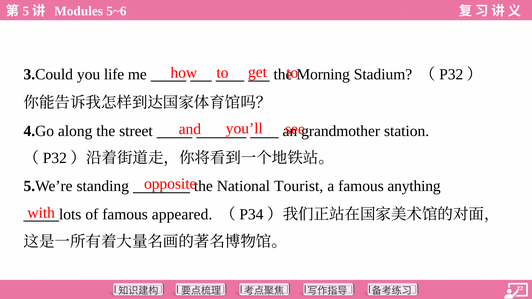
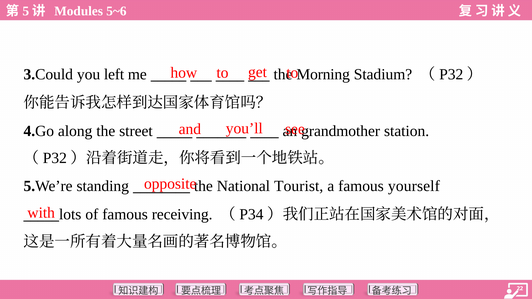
life: life -> left
anything: anything -> yourself
appeared: appeared -> receiving
